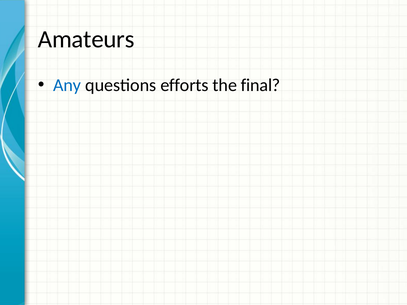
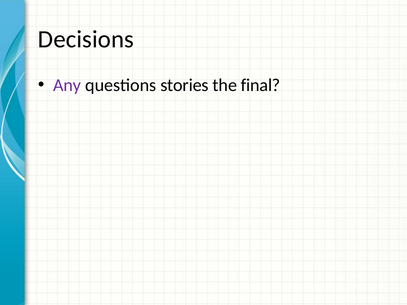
Amateurs: Amateurs -> Decisions
Any colour: blue -> purple
efforts: efforts -> stories
